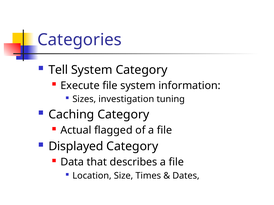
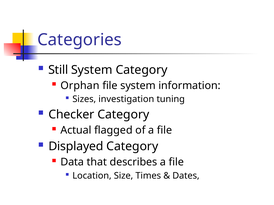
Tell: Tell -> Still
Execute: Execute -> Orphan
Caching: Caching -> Checker
